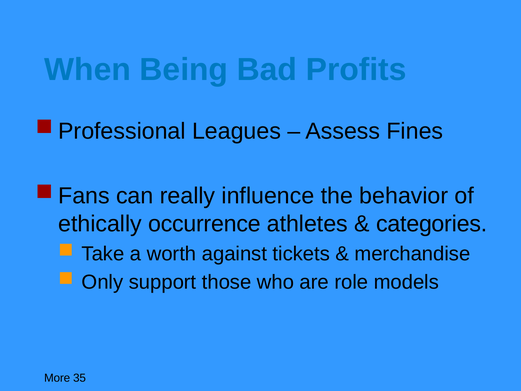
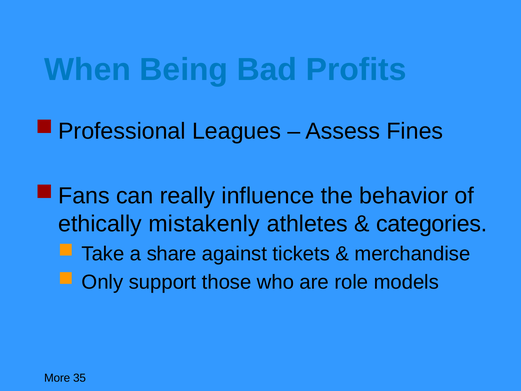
occurrence: occurrence -> mistakenly
worth: worth -> share
